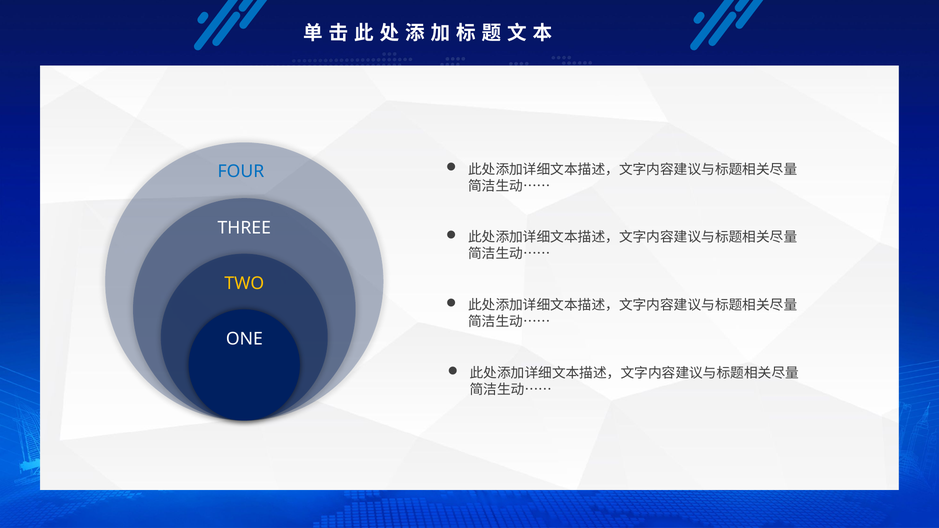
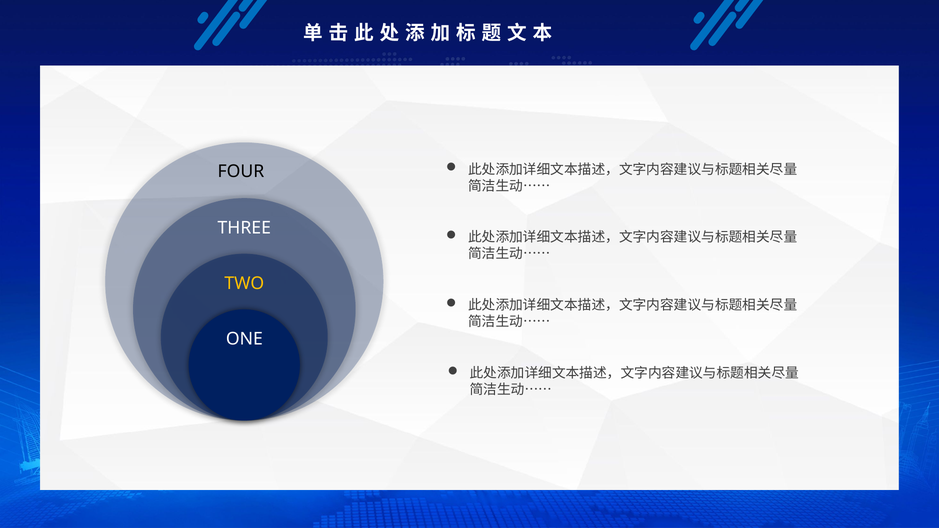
FOUR colour: blue -> black
